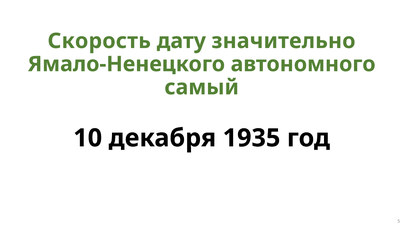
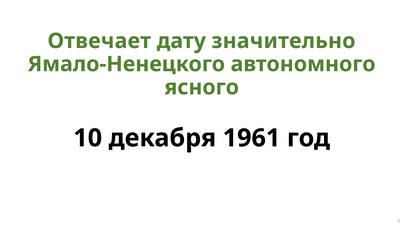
Скорость: Скорость -> Отвечает
самый: самый -> ясного
1935: 1935 -> 1961
